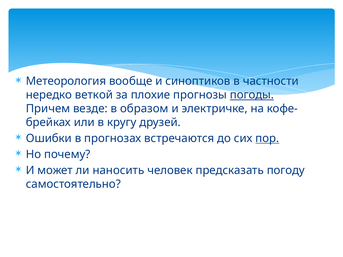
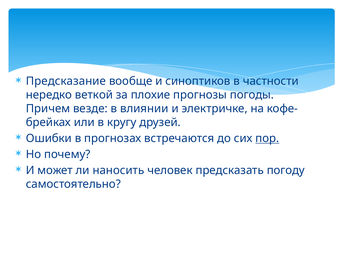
Метеорология: Метеорология -> Предсказание
погоды underline: present -> none
образом: образом -> влиянии
